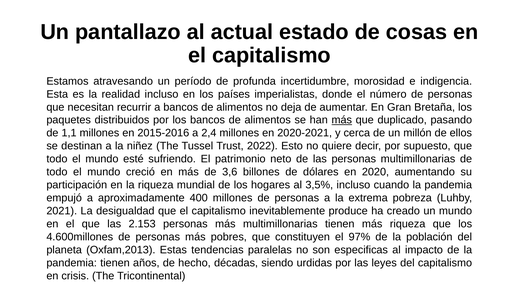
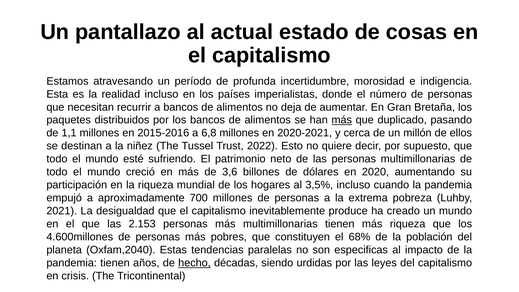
2,4: 2,4 -> 6,8
400: 400 -> 700
97%: 97% -> 68%
Oxfam,2013: Oxfam,2013 -> Oxfam,2040
hecho underline: none -> present
